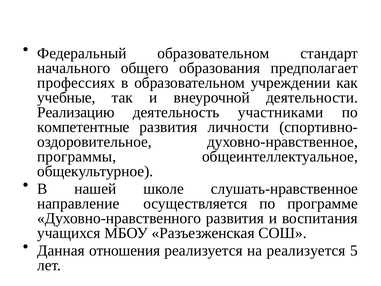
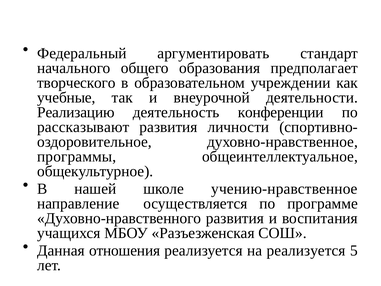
Федеральный образовательном: образовательном -> аргументировать
профессиях: профессиях -> творческого
участниками: участниками -> конференции
компетентные: компетентные -> рассказывают
слушать-нравственное: слушать-нравственное -> учению-нравственное
